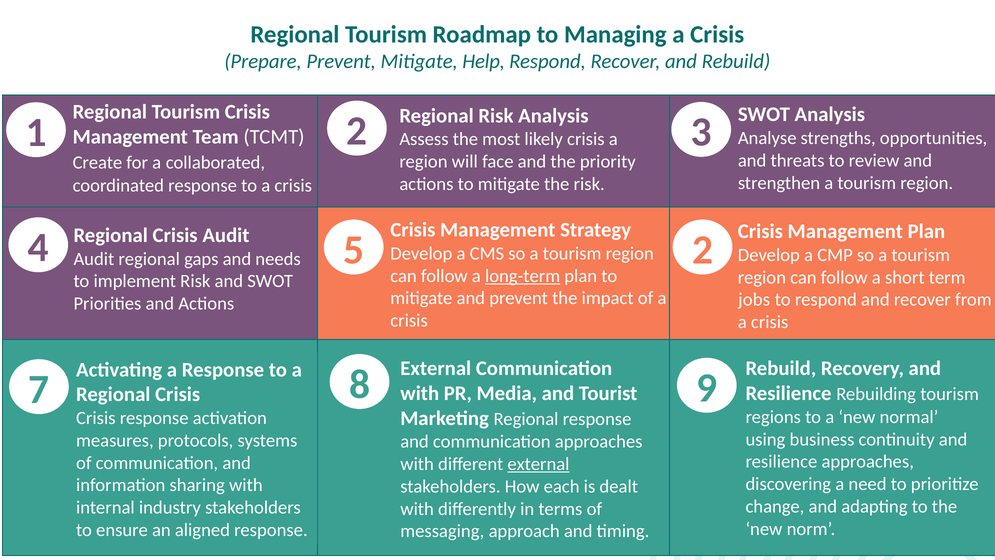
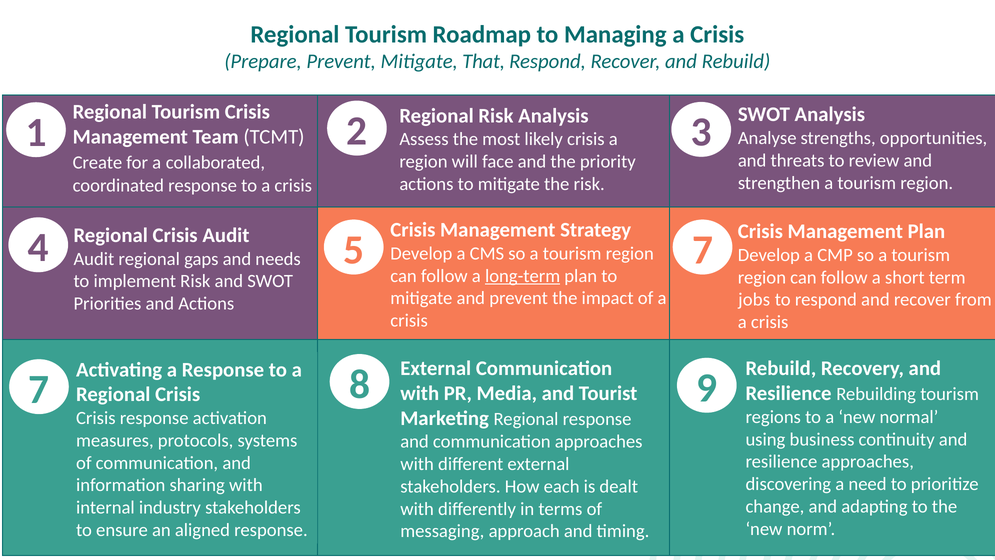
Help: Help -> That
5 2: 2 -> 7
external at (538, 464) underline: present -> none
